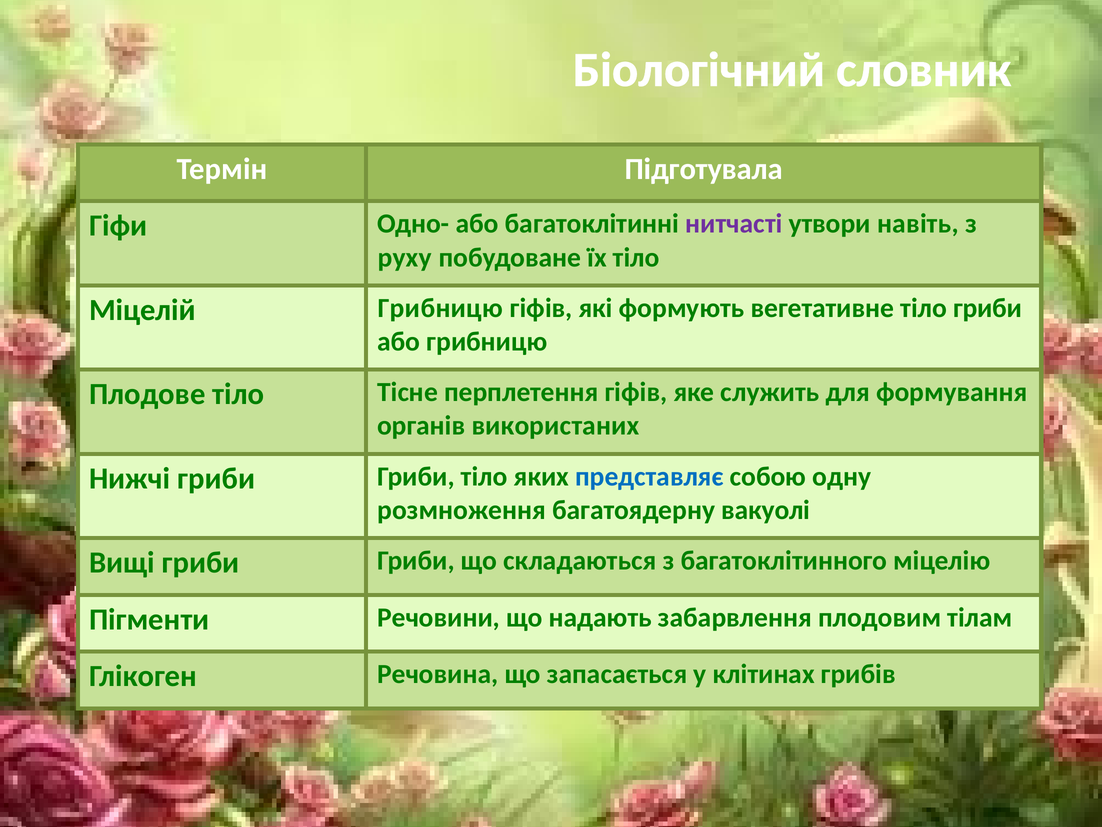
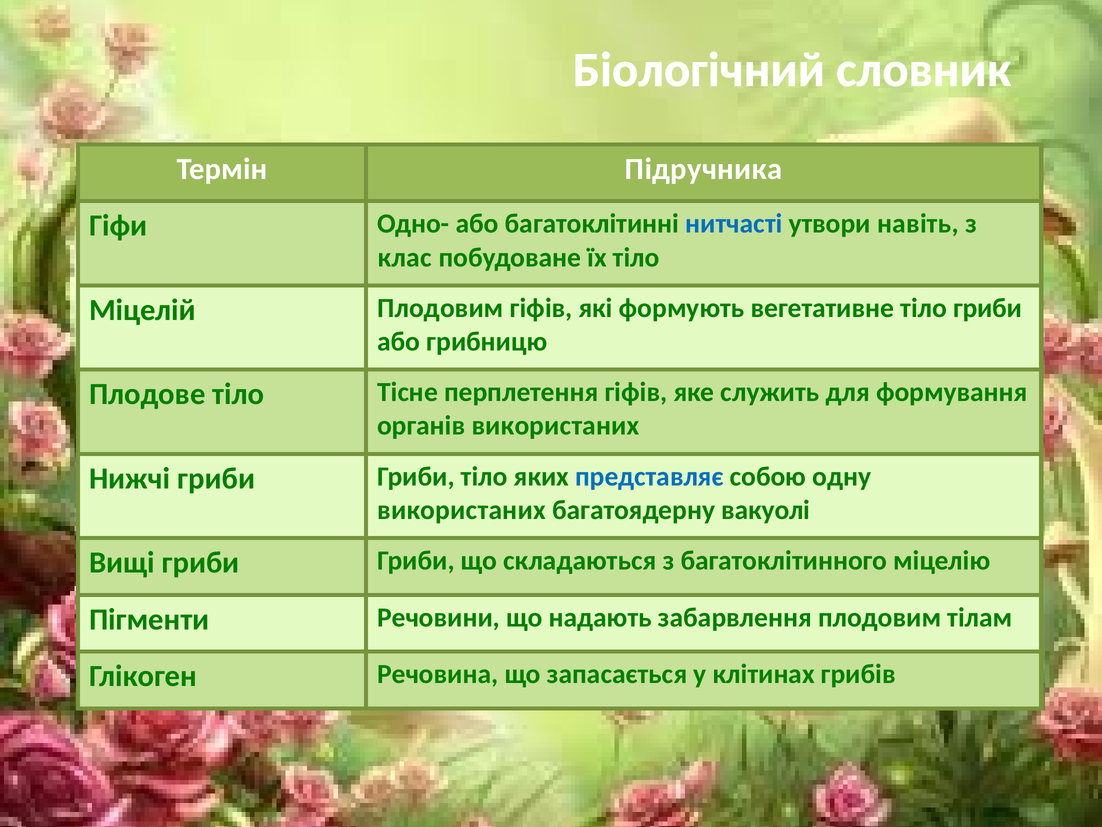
Підготувала: Підготувала -> Підручника
нитчасті colour: purple -> blue
руху: руху -> клас
Міцелій Грибницю: Грибницю -> Плодовим
розмноження at (462, 510): розмноження -> використаних
